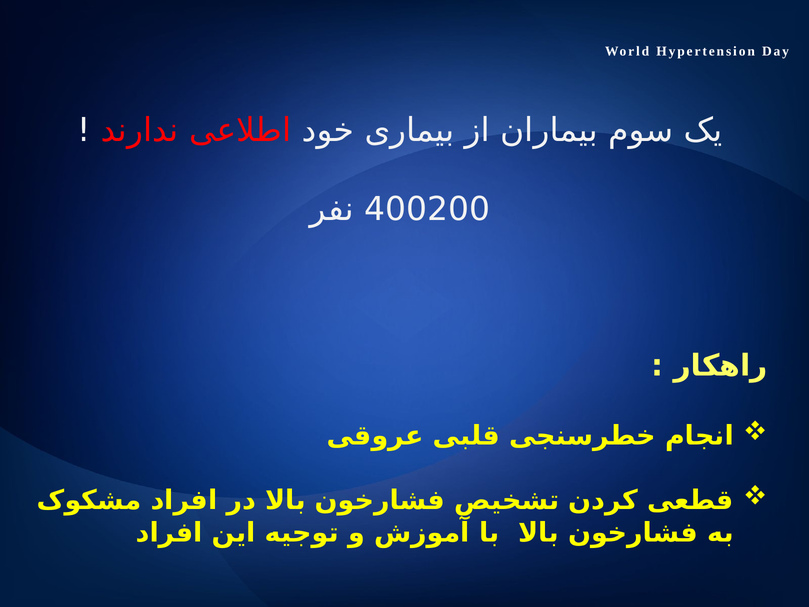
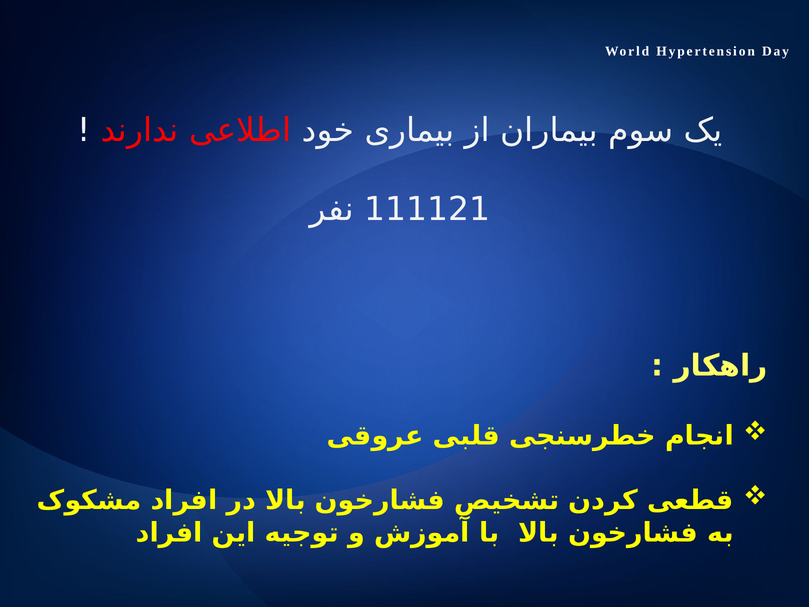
400200: 400200 -> 111121
